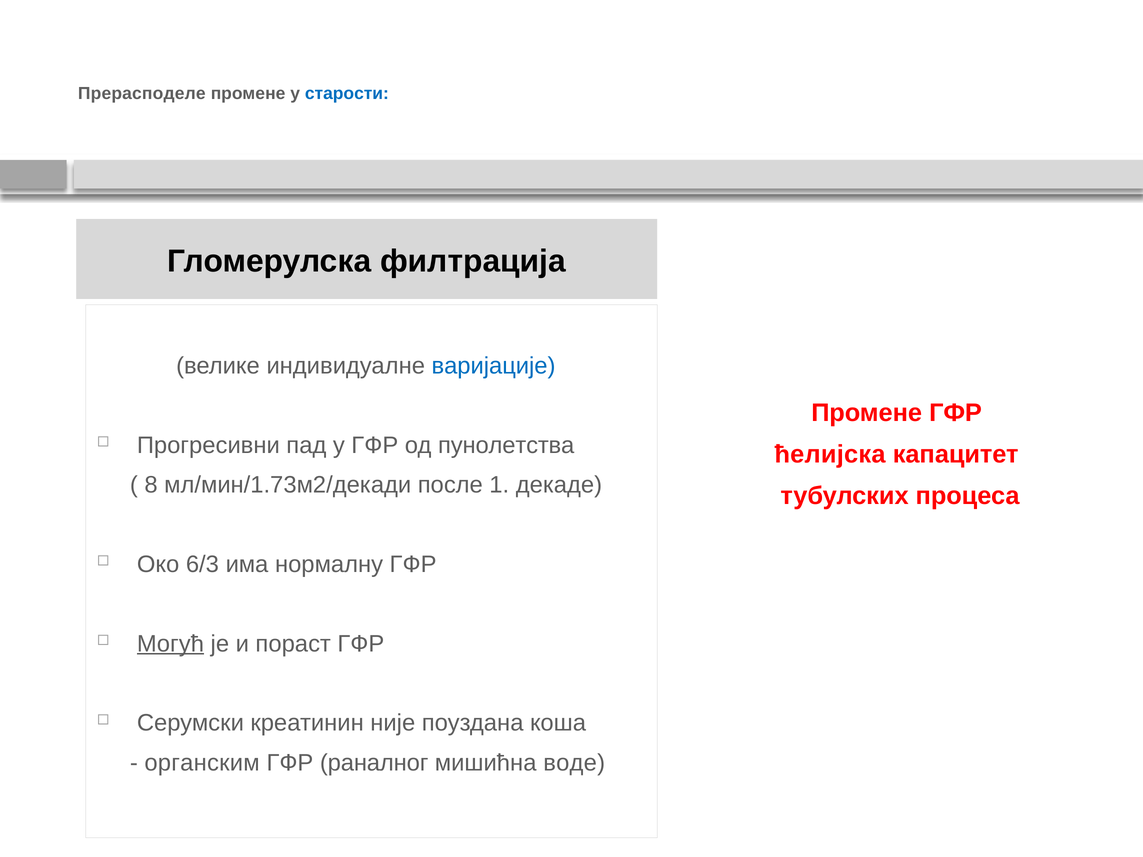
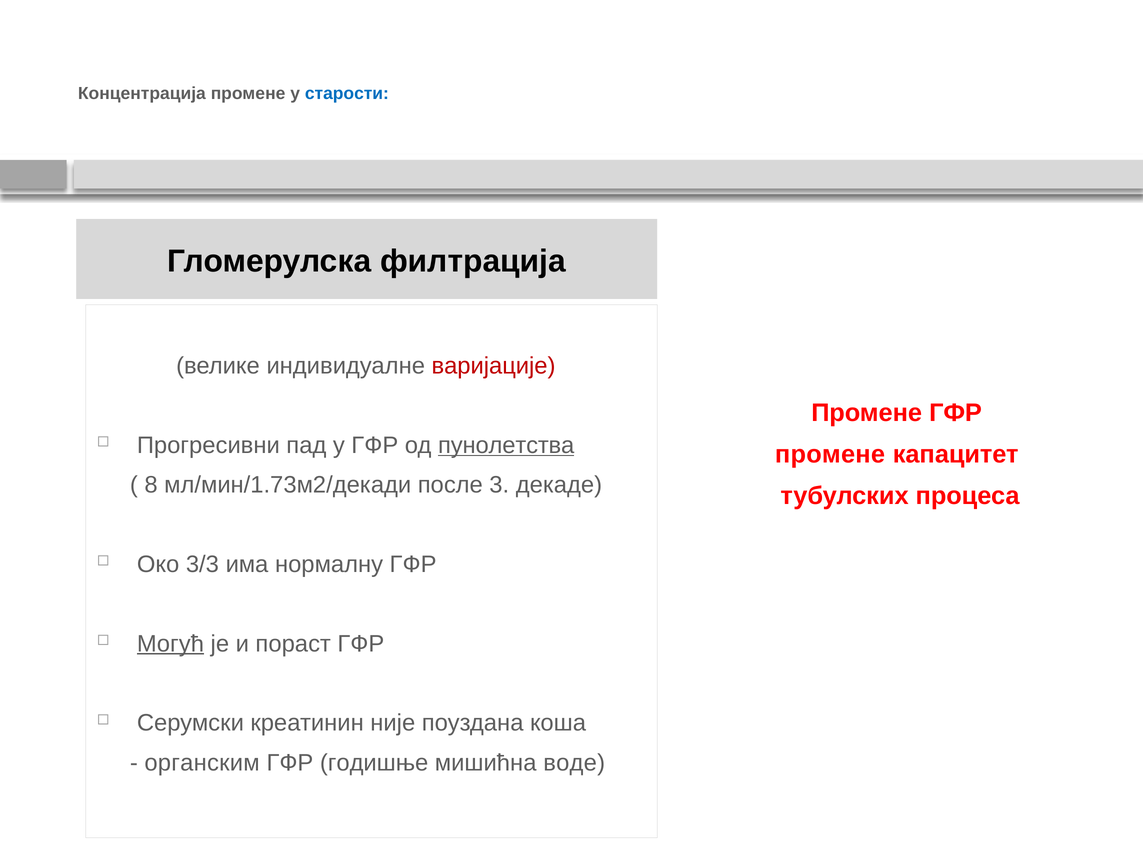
Прерасподеле: Прерасподеле -> Концентрација
варијације colour: blue -> red
пунолетства underline: none -> present
ћелијска at (830, 455): ћелијска -> промене
1: 1 -> 3
6/3: 6/3 -> 3/3
раналног: раналног -> годишње
